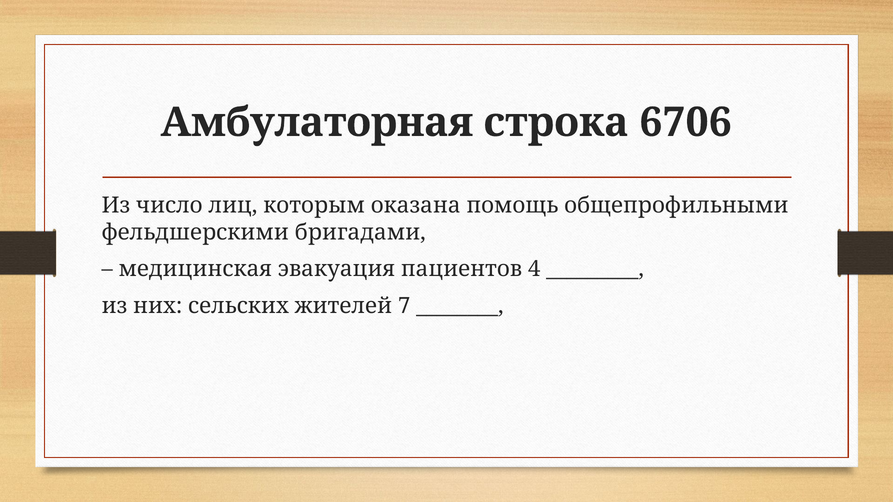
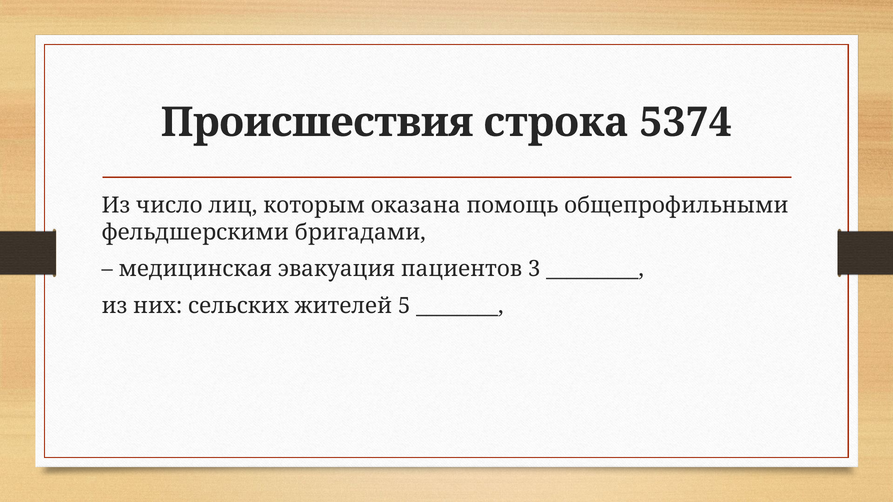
Амбулаторная: Амбулаторная -> Происшествия
6706: 6706 -> 5374
4: 4 -> 3
7: 7 -> 5
